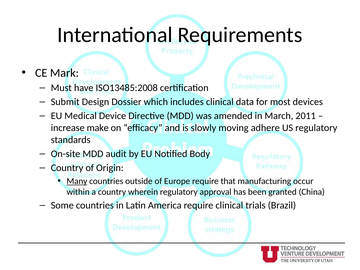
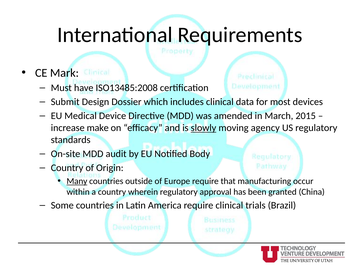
2011: 2011 -> 2015
slowly underline: none -> present
adhere: adhere -> agency
